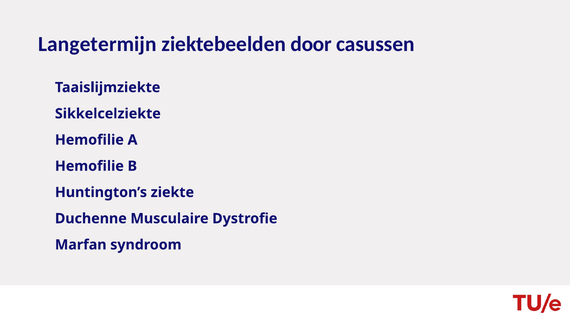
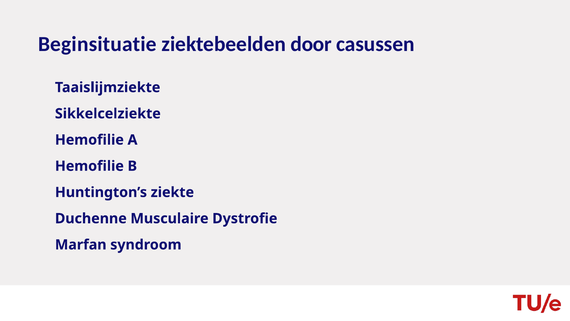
Langetermijn: Langetermijn -> Beginsituatie
